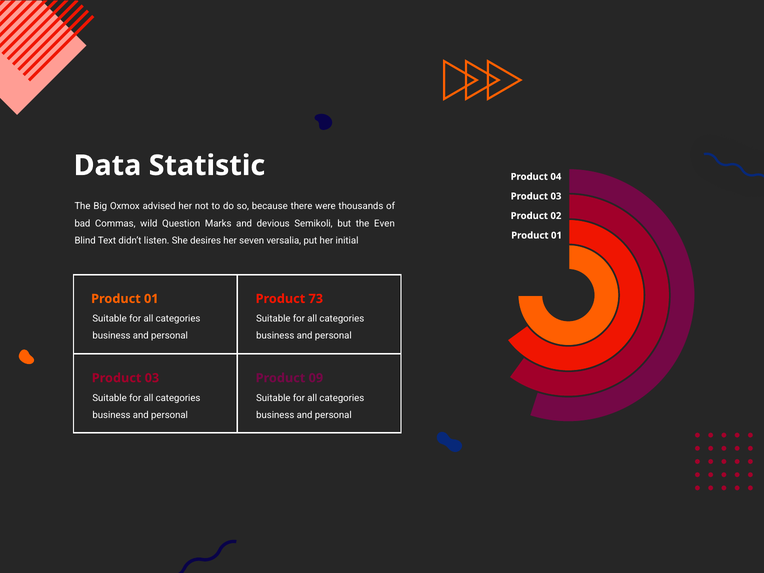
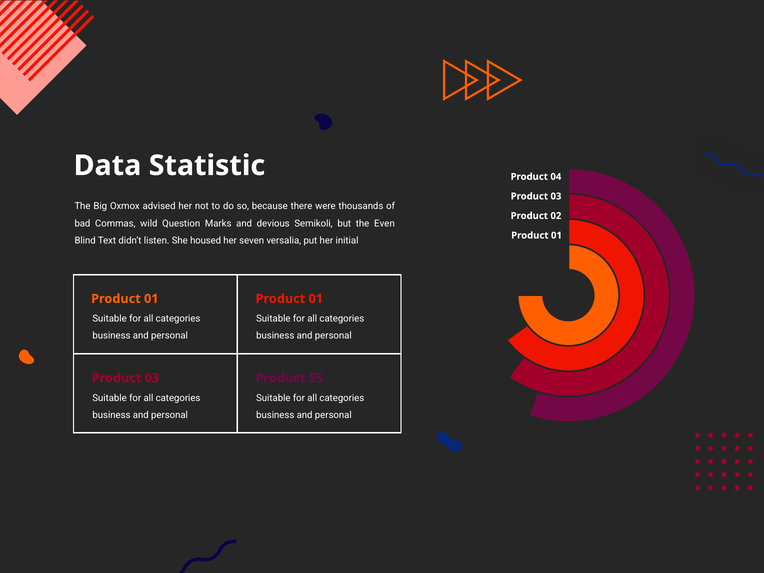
desires: desires -> housed
73 at (316, 299): 73 -> 01
09: 09 -> 55
